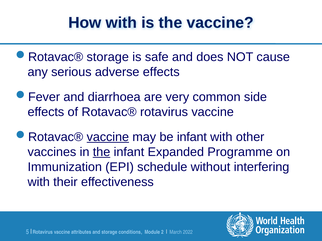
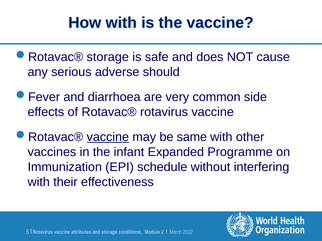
adverse effects: effects -> should
be infant: infant -> same
the at (102, 152) underline: present -> none
